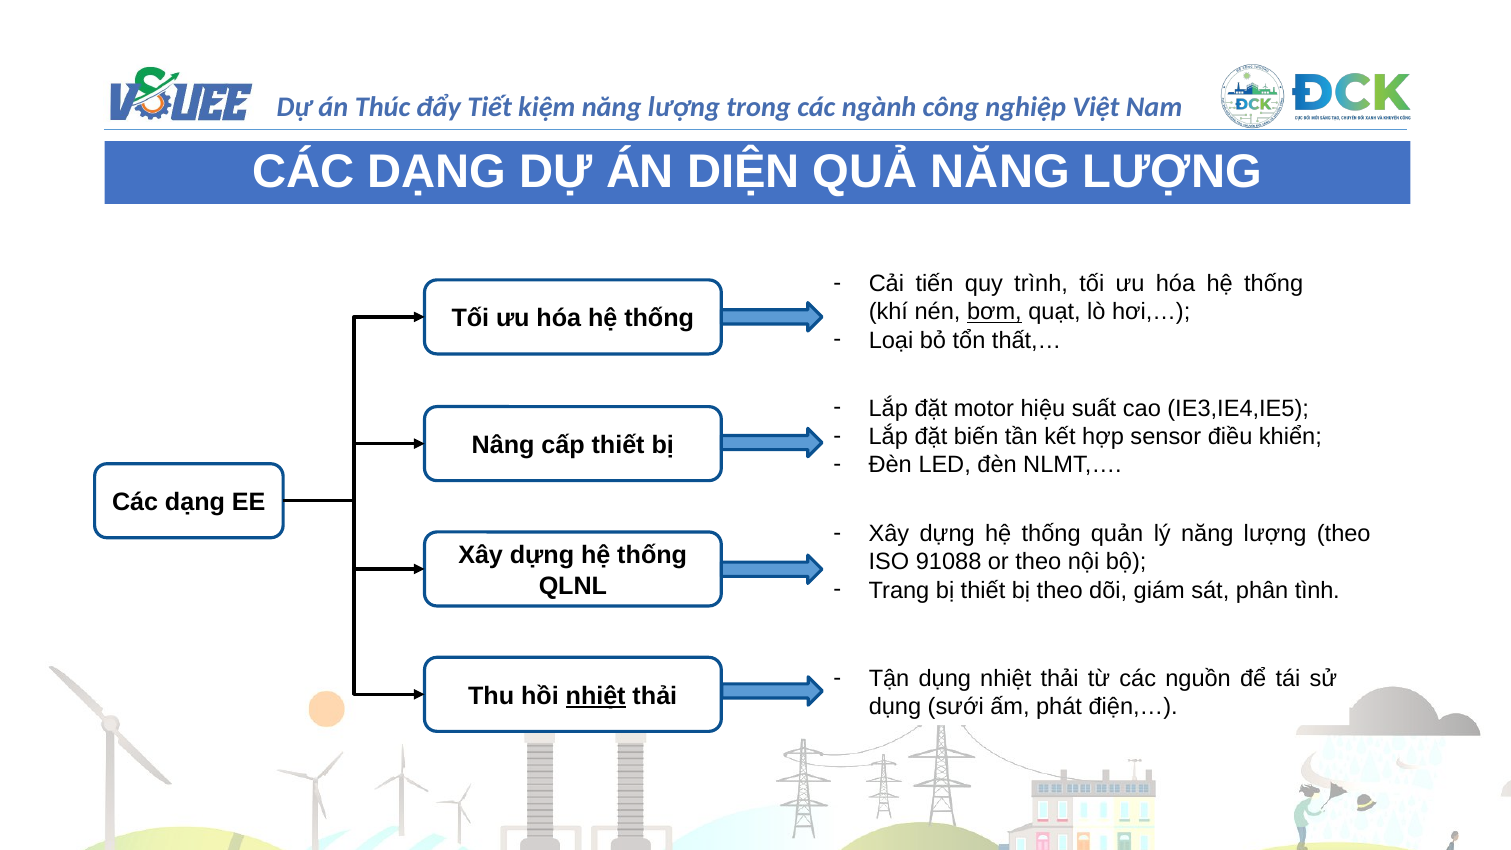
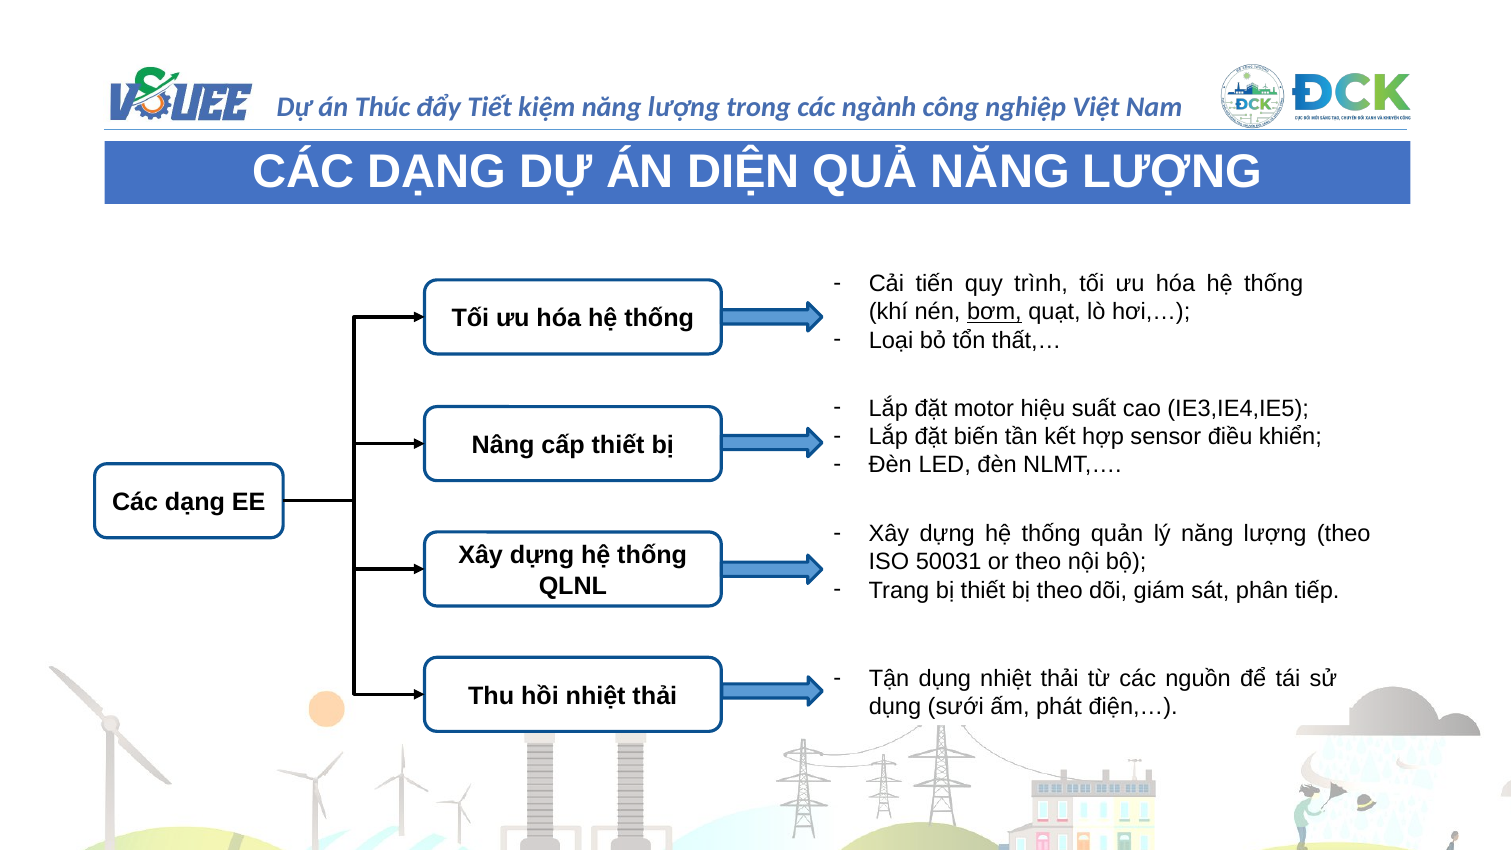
91088: 91088 -> 50031
tình: tình -> tiếp
nhiệt at (596, 696) underline: present -> none
